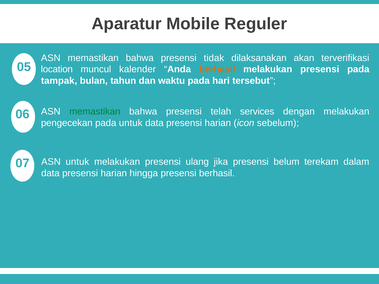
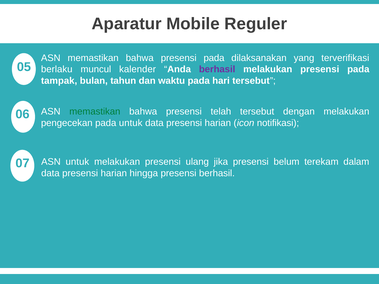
bahwa presensi tidak: tidak -> pada
akan: akan -> yang
location: location -> berlaku
berhasil at (217, 69) colour: orange -> purple
telah services: services -> tersebut
sebelum: sebelum -> notifikasi
